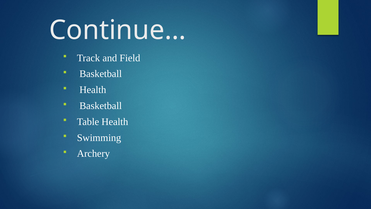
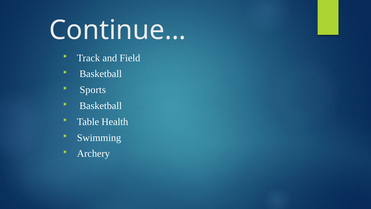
Health at (93, 90): Health -> Sports
